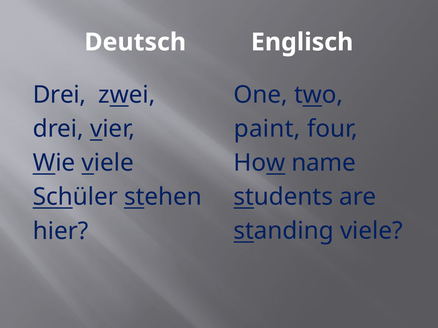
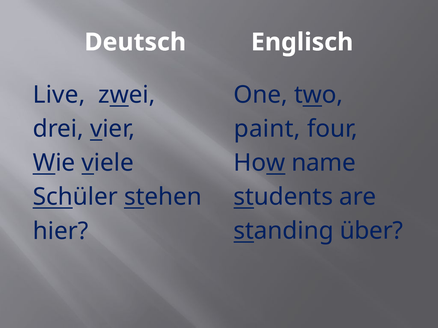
Drei at (59, 95): Drei -> Live
standing viele: viele -> über
